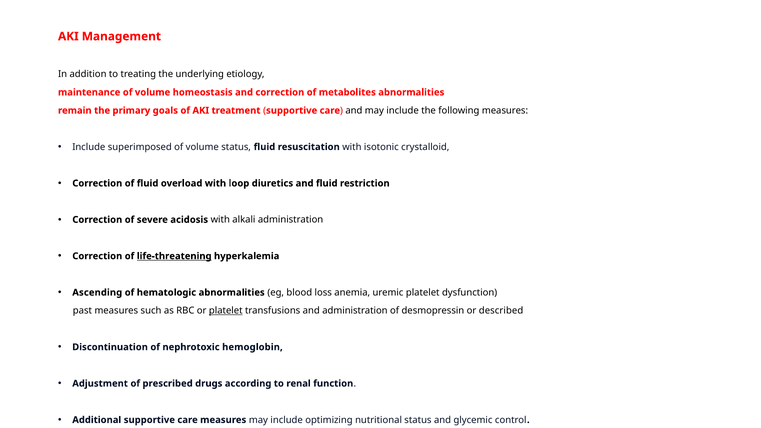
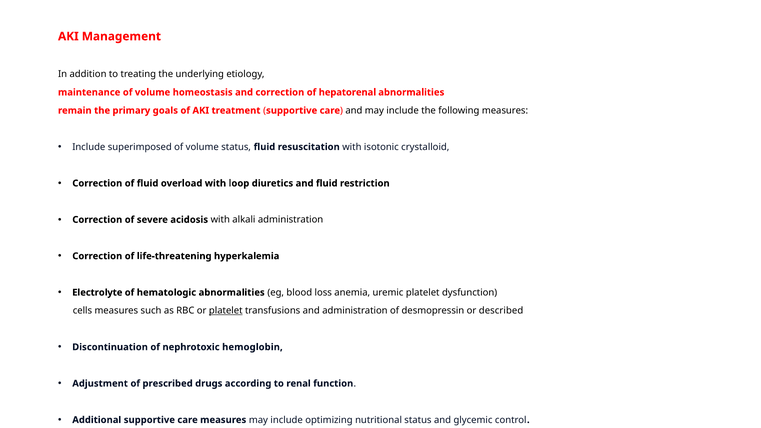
metabolites: metabolites -> hepatorenal
life-threatening underline: present -> none
Ascending: Ascending -> Electrolyte
past: past -> cells
